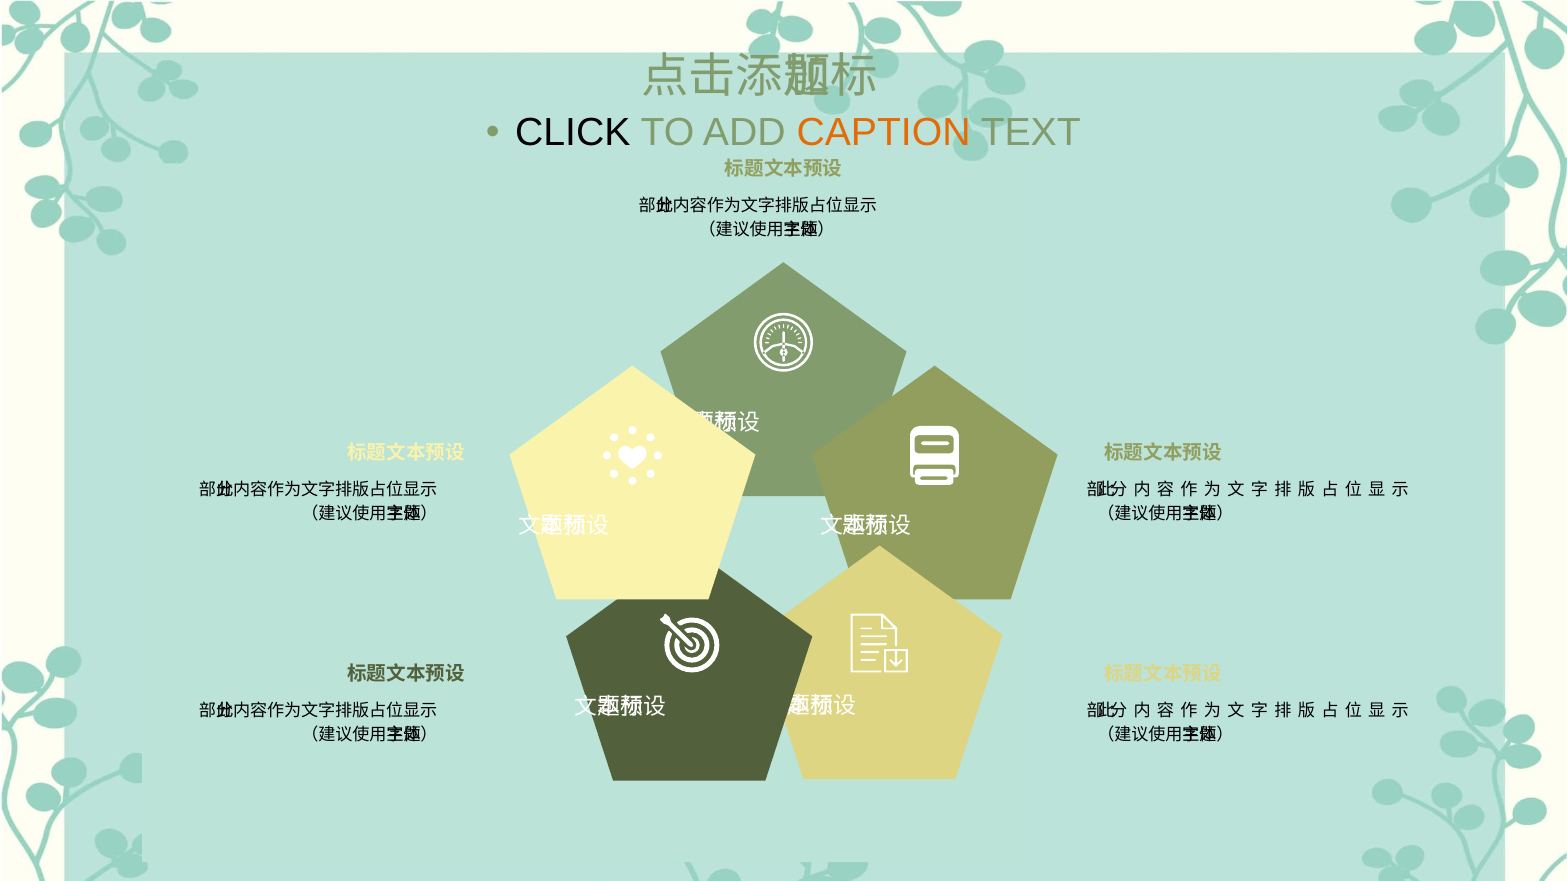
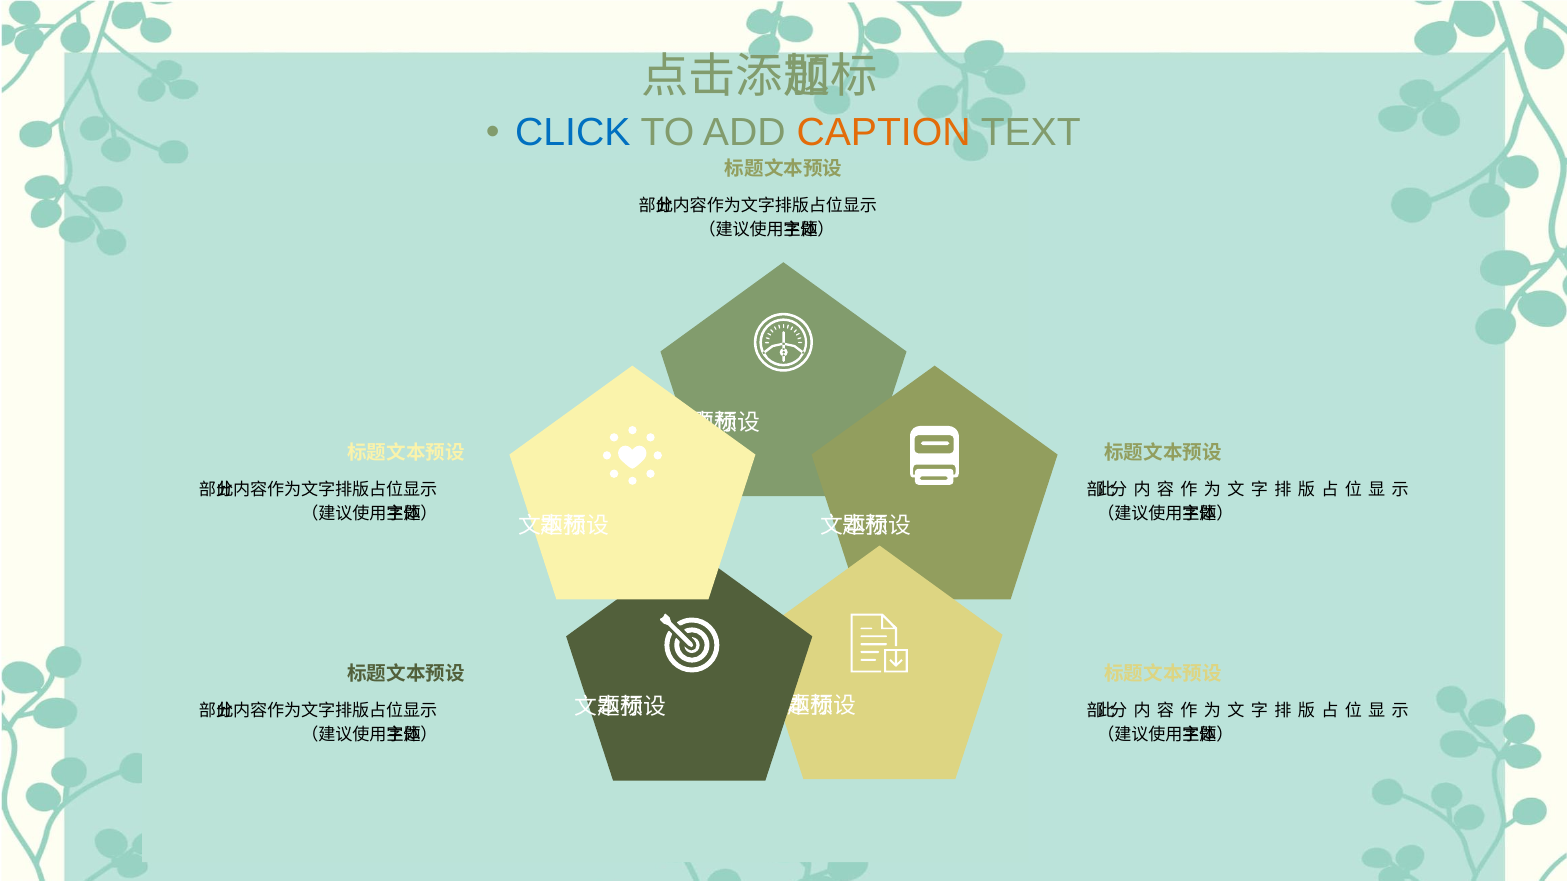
CLICK colour: black -> blue
